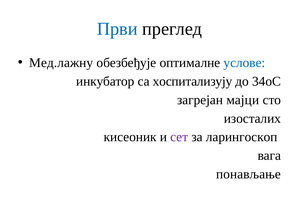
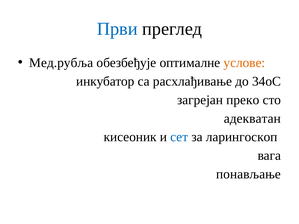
Мед.лажну: Мед.лажну -> Мед.рубља
услове colour: blue -> orange
хоспитализују: хоспитализују -> расхлађивање
мајци: мајци -> преко
изосталих: изосталих -> адекватан
сет colour: purple -> blue
